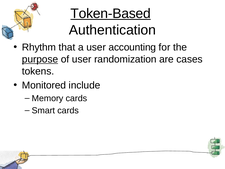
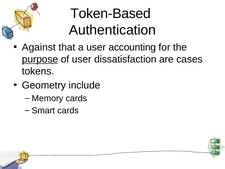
Token-Based underline: present -> none
Rhythm: Rhythm -> Against
randomization: randomization -> dissatisfaction
Monitored: Monitored -> Geometry
